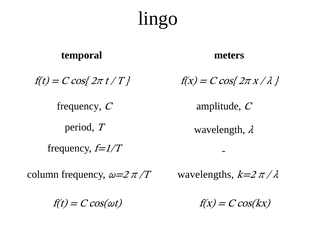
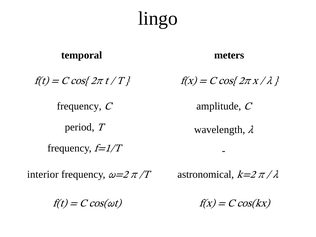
column: column -> interior
wavelengths: wavelengths -> astronomical
